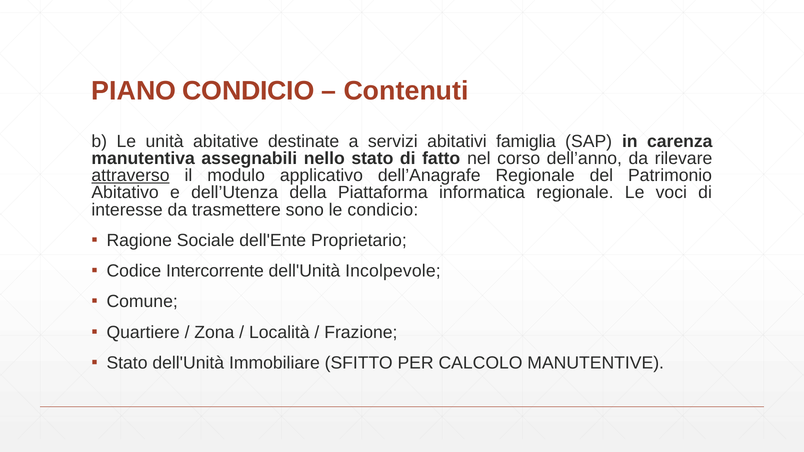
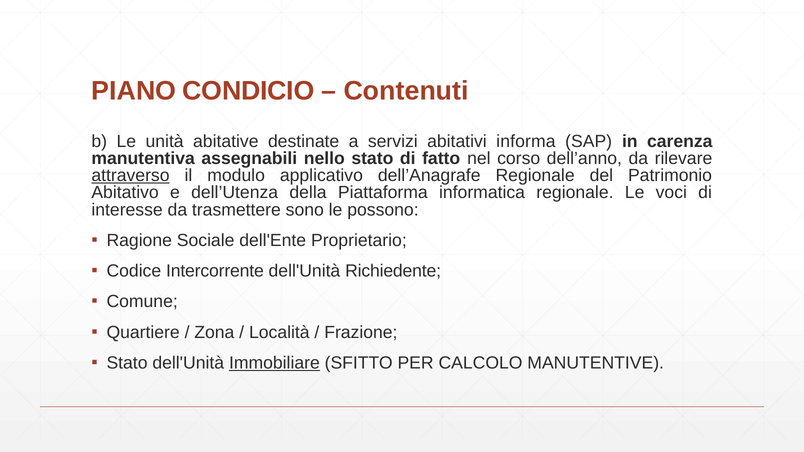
famiglia: famiglia -> informa
le condicio: condicio -> possono
Incolpevole: Incolpevole -> Richiedente
Immobiliare underline: none -> present
